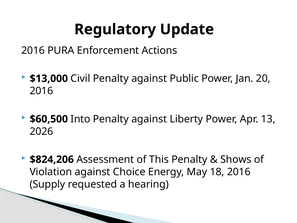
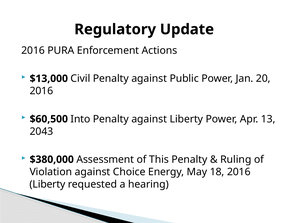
2026: 2026 -> 2043
$824,206: $824,206 -> $380,000
Shows: Shows -> Ruling
Supply at (47, 184): Supply -> Liberty
